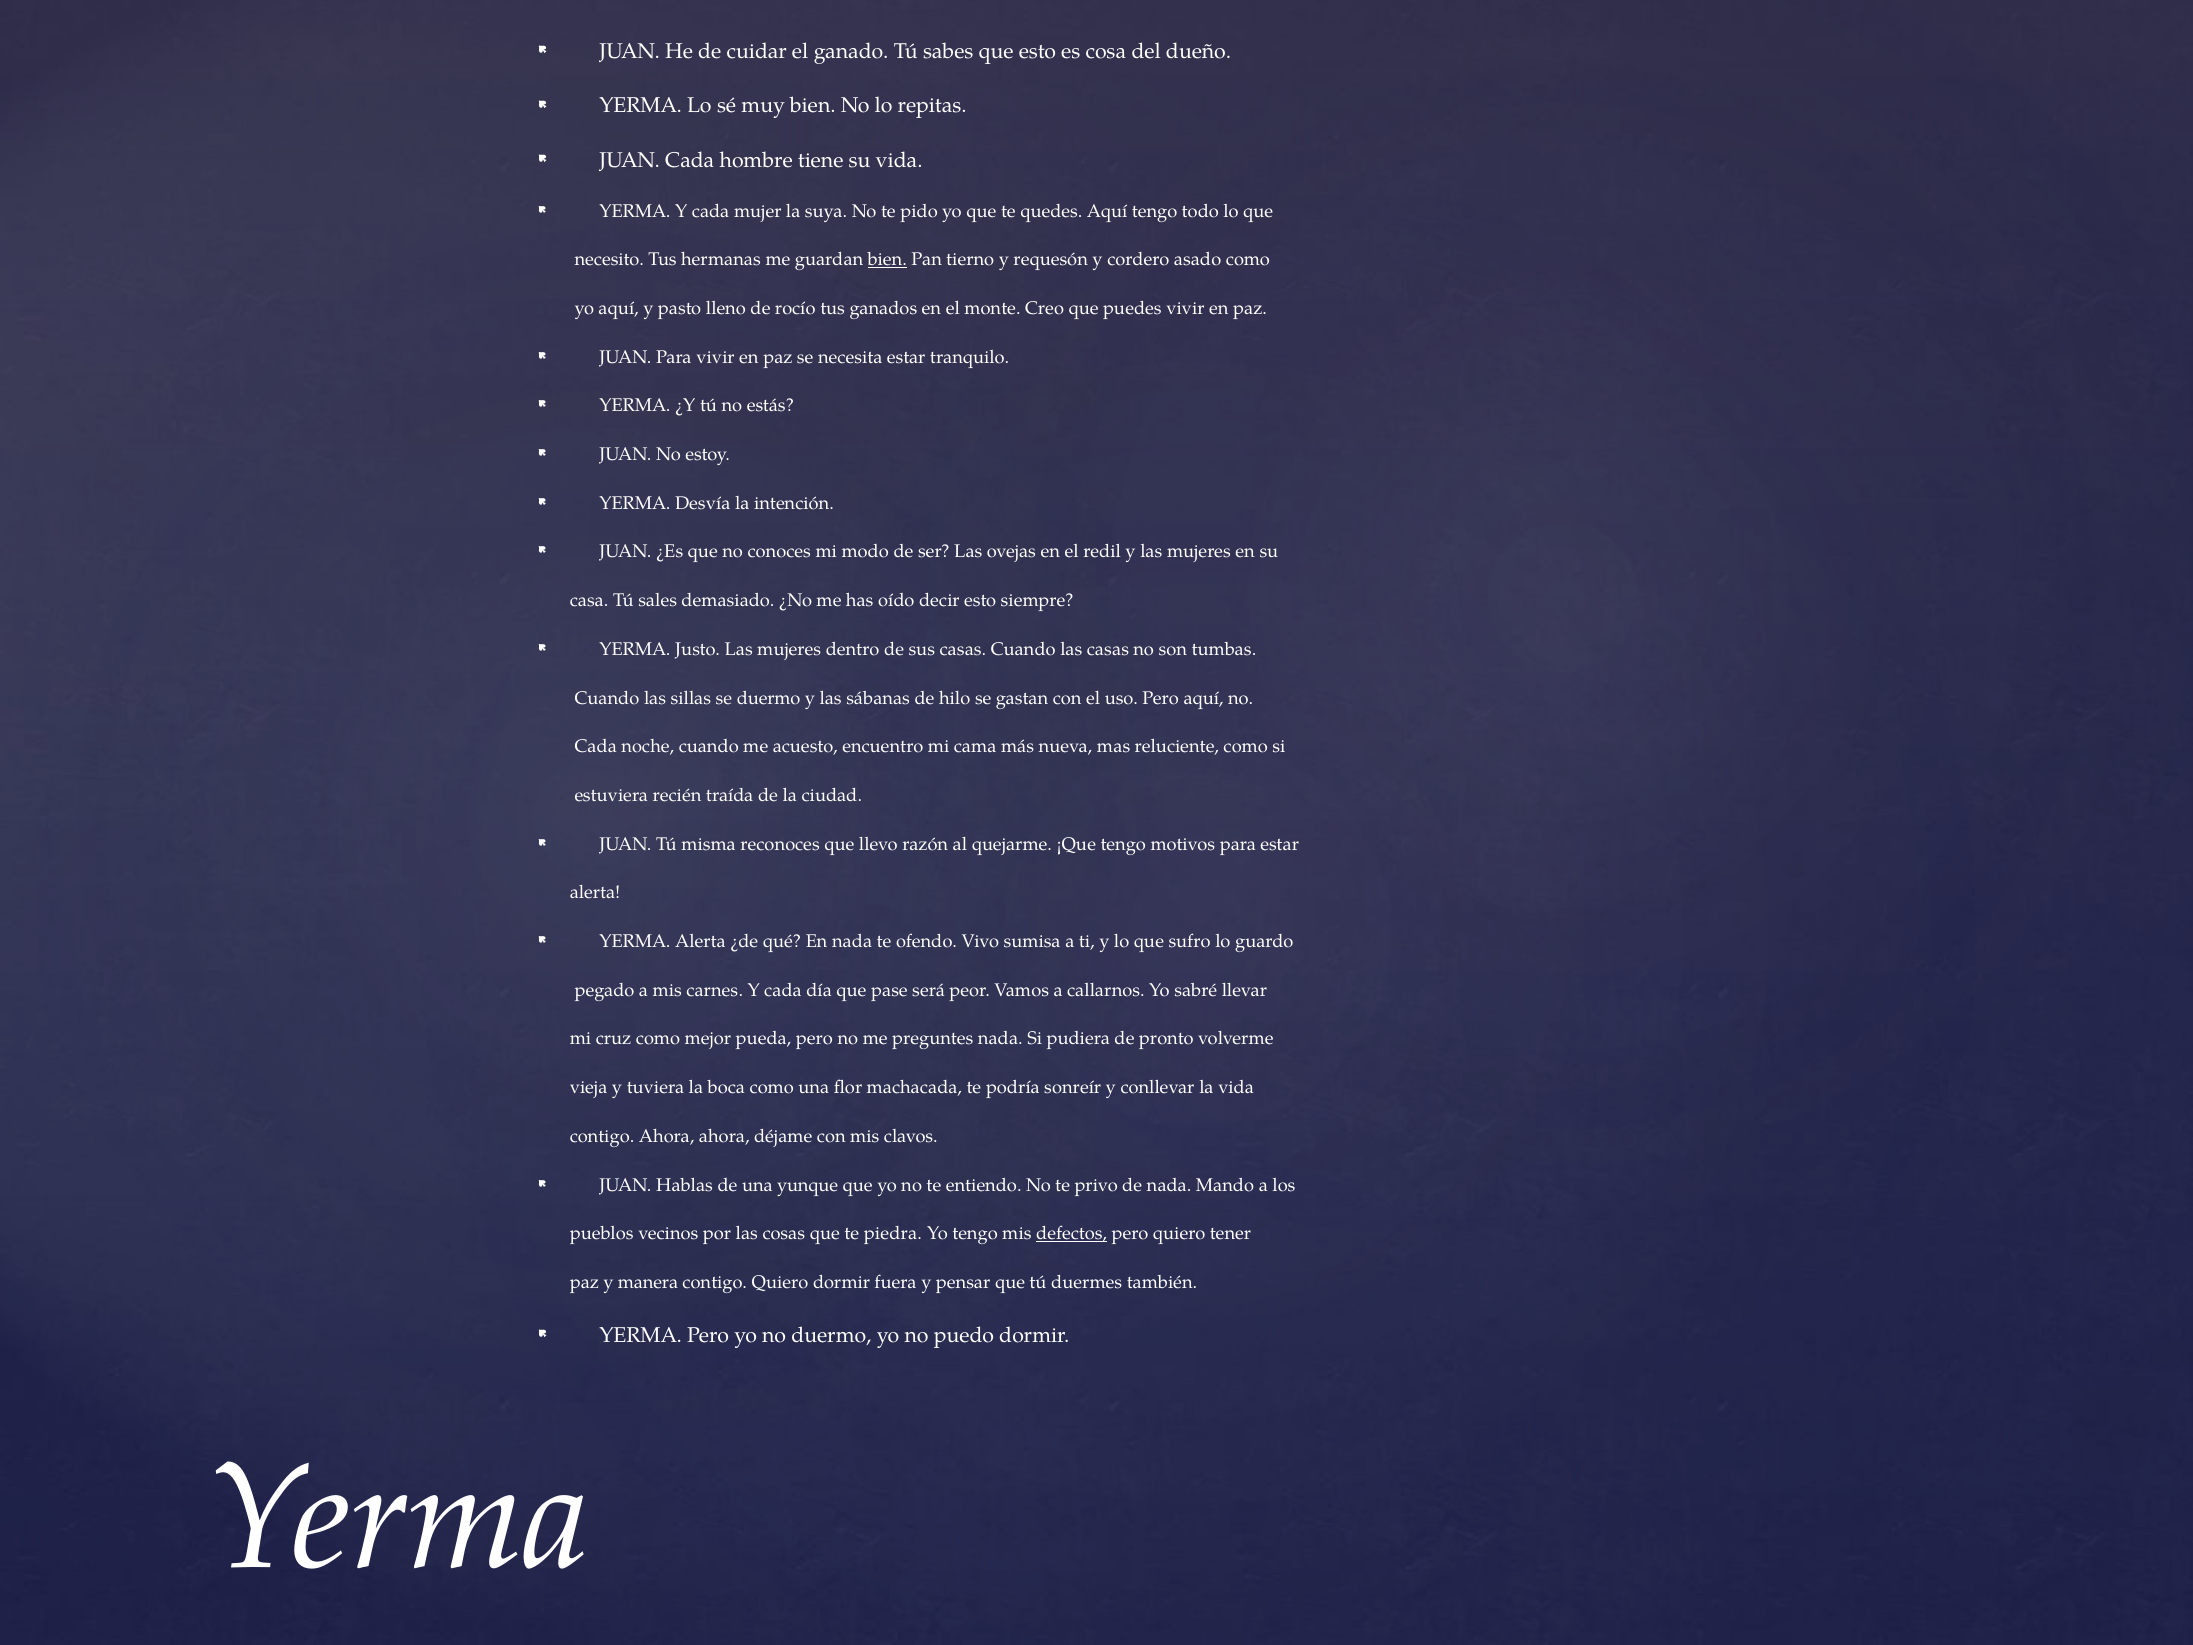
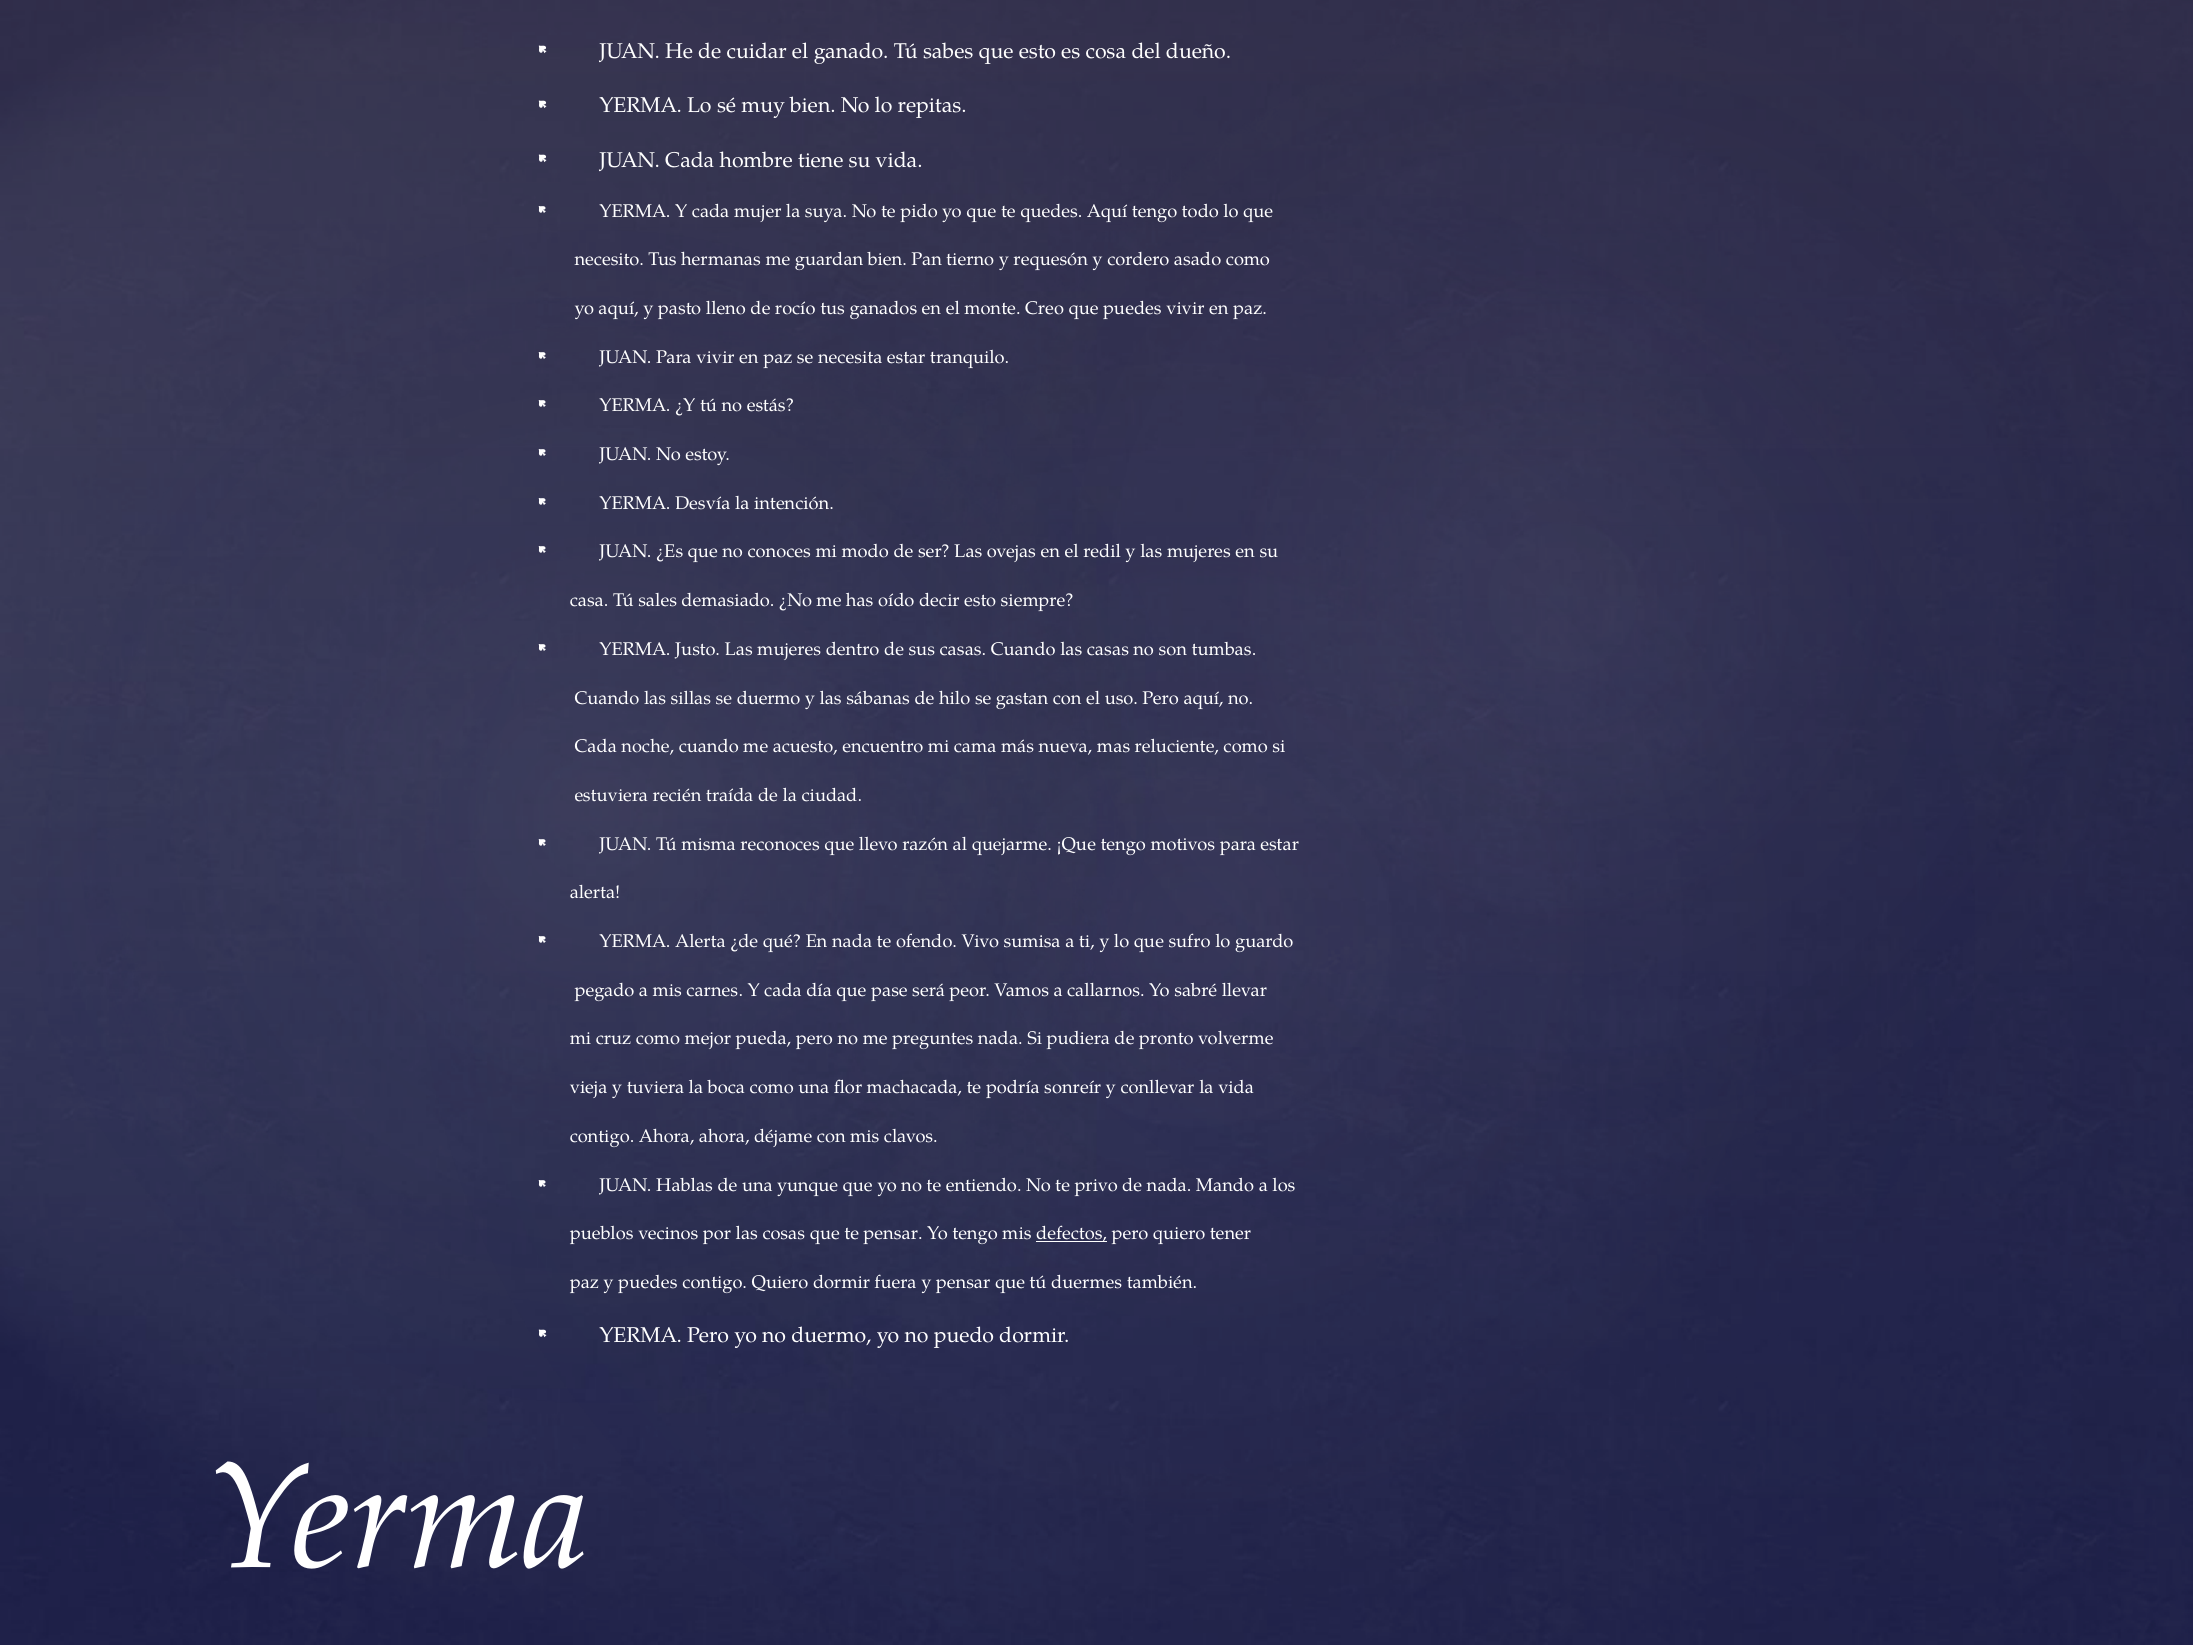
bien at (887, 260) underline: present -> none
te piedra: piedra -> pensar
y manera: manera -> puedes
